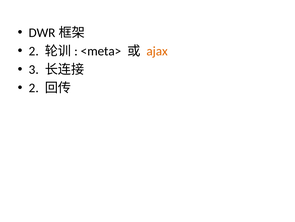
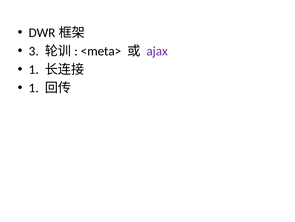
2 at (34, 51): 2 -> 3
ajax colour: orange -> purple
3 at (34, 69): 3 -> 1
2 at (34, 88): 2 -> 1
